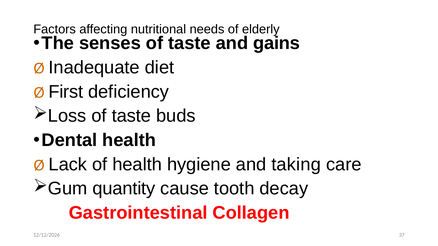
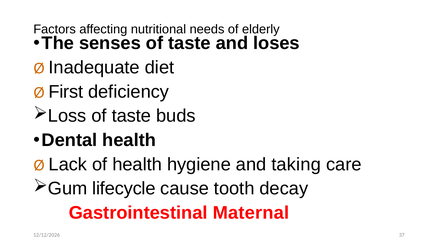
gains: gains -> loses
quantity: quantity -> lifecycle
Collagen: Collagen -> Maternal
